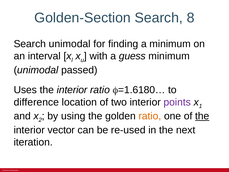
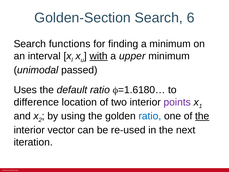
8: 8 -> 6
Search unimodal: unimodal -> functions
with underline: none -> present
guess: guess -> upper
Uses the interior: interior -> default
ratio at (150, 116) colour: orange -> blue
